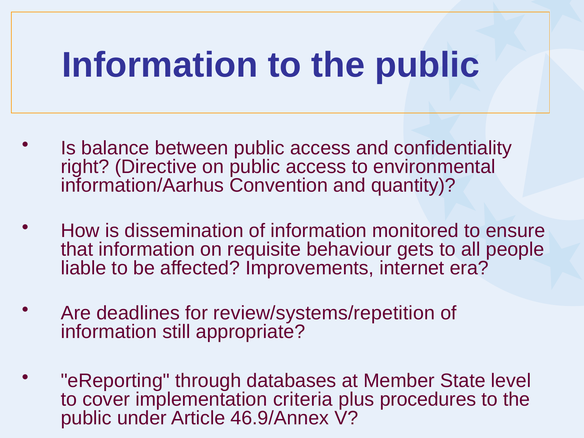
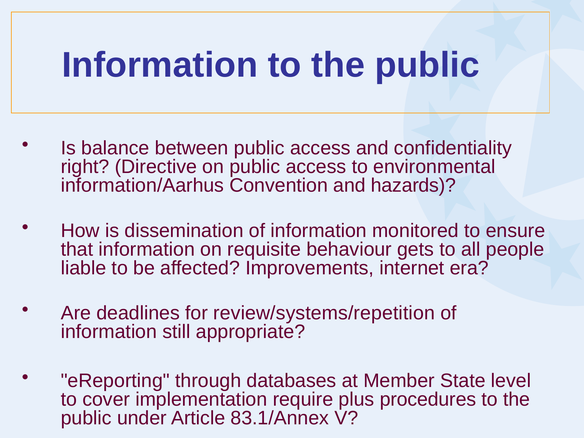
quantity: quantity -> hazards
criteria: criteria -> require
46.9/Annex: 46.9/Annex -> 83.1/Annex
